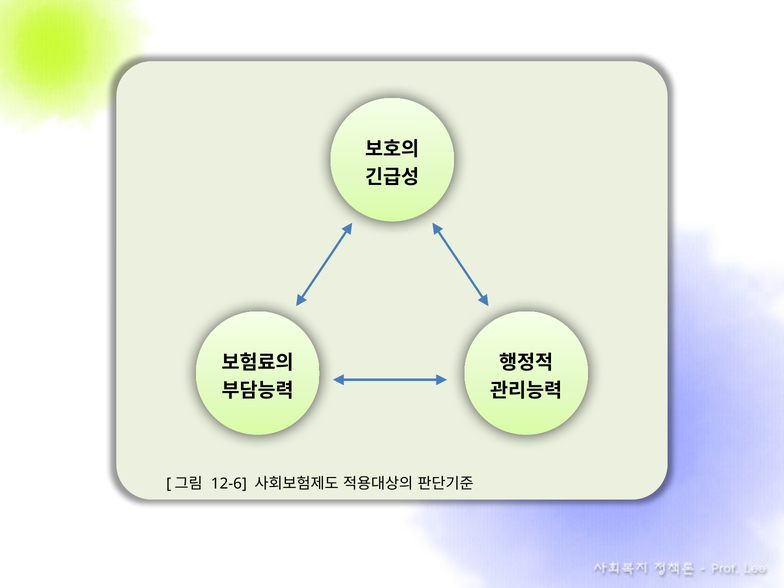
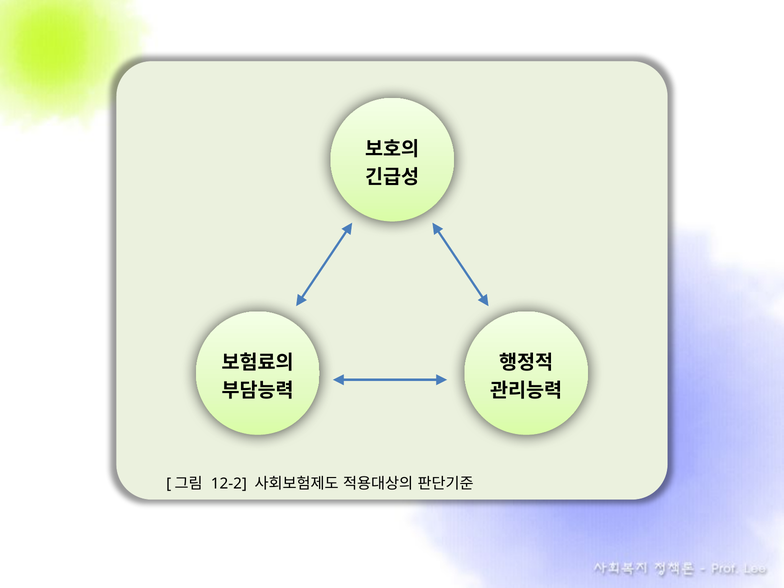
12-6: 12-6 -> 12-2
